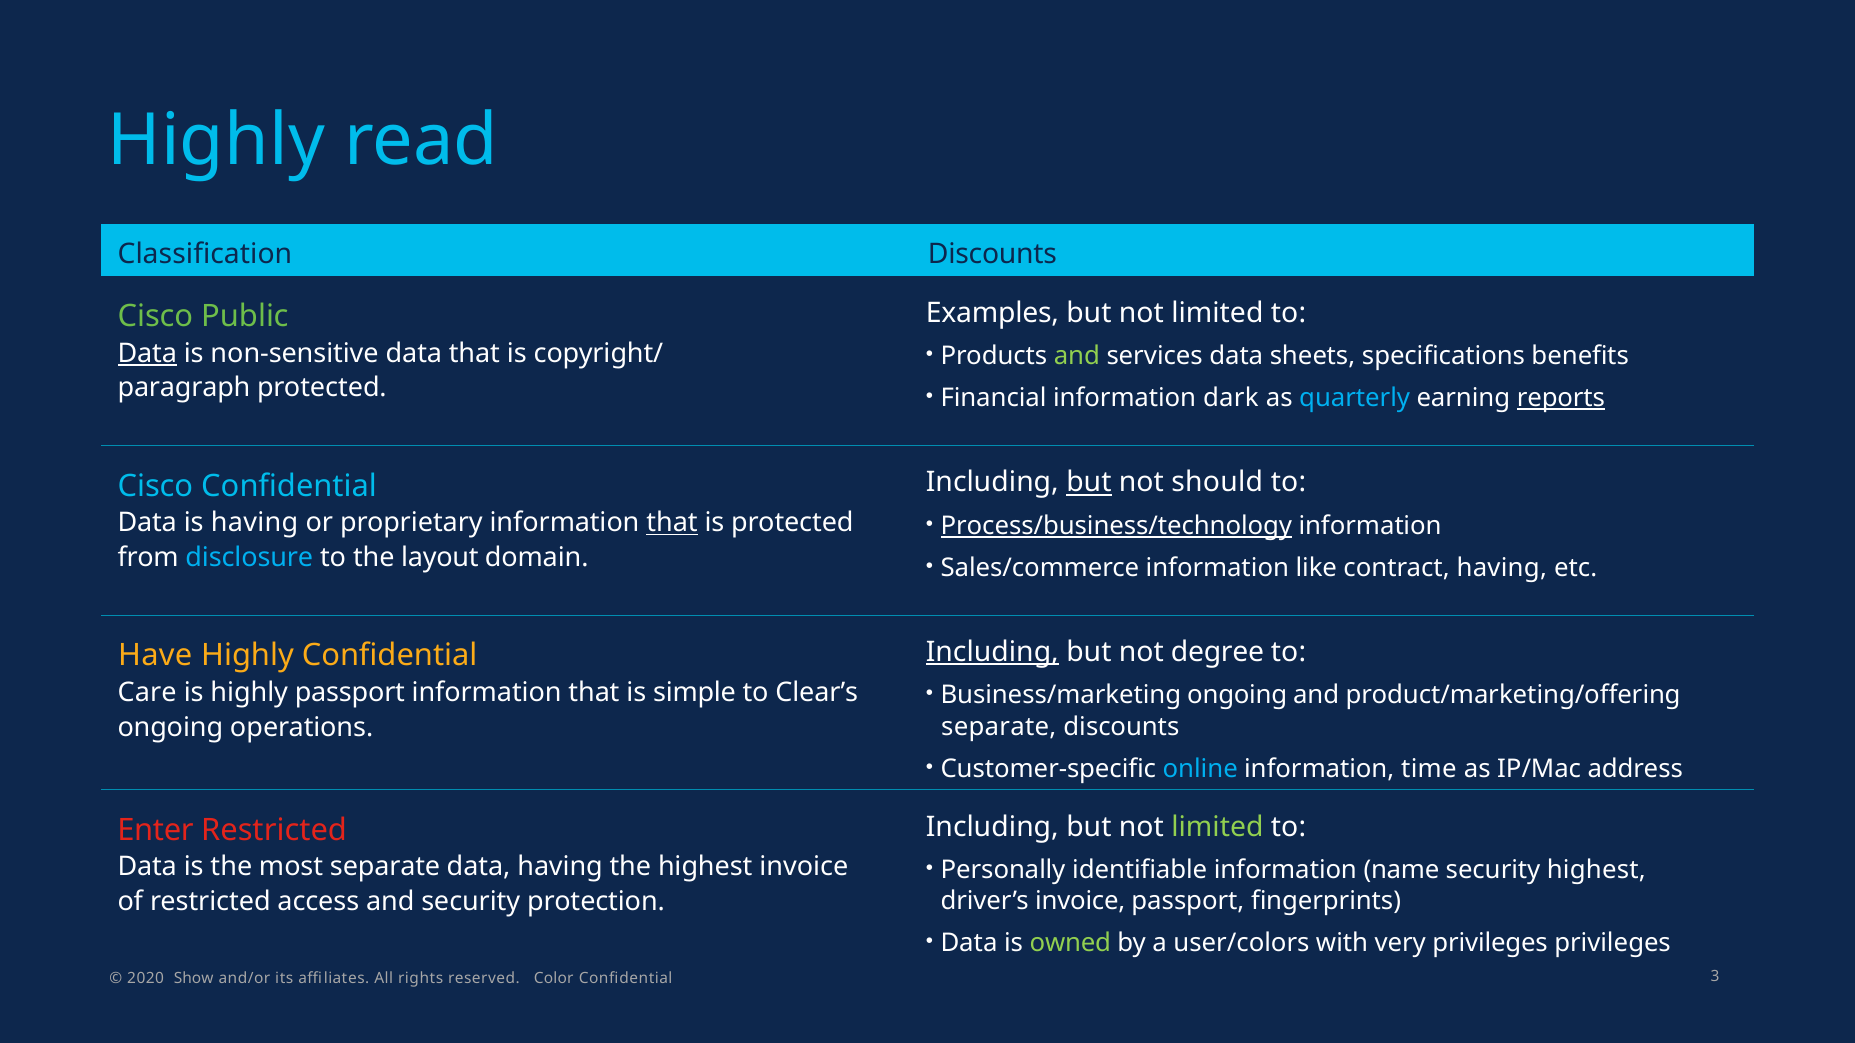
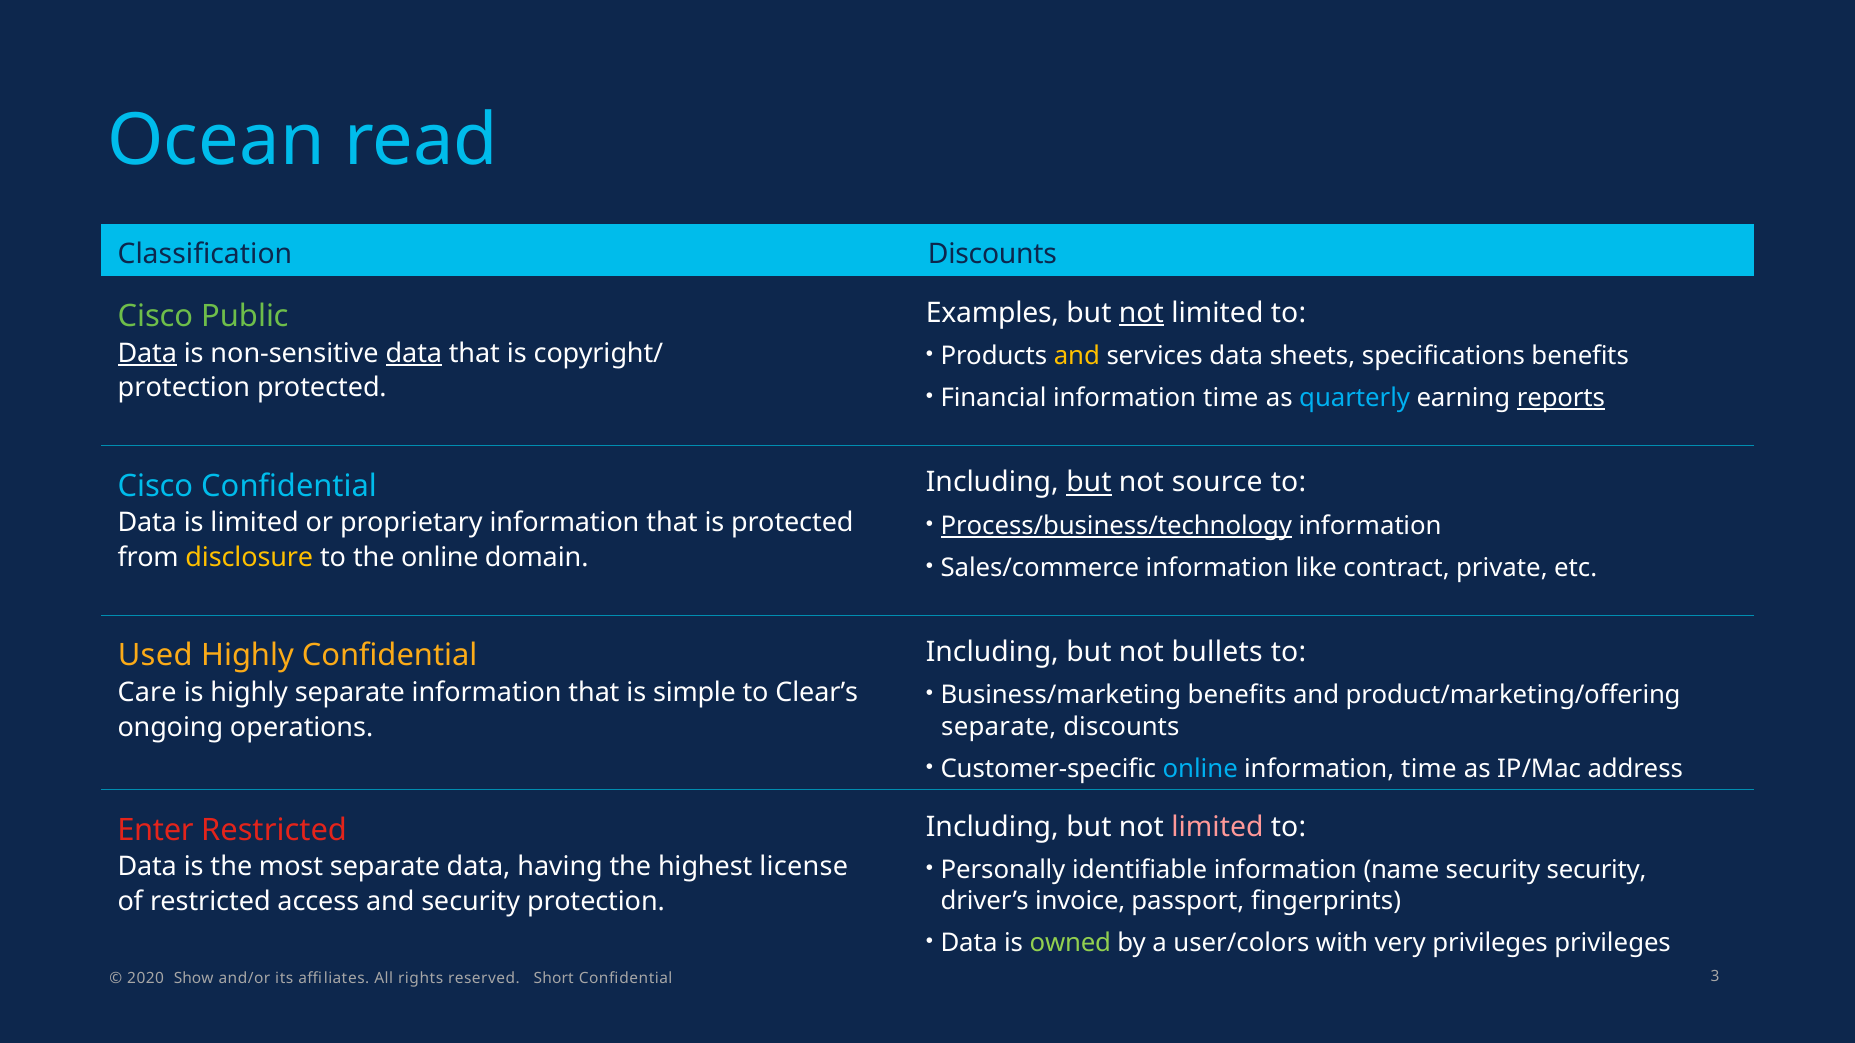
Highly at (216, 140): Highly -> Ocean
not at (1141, 313) underline: none -> present
and at (1077, 356) colour: light green -> yellow
data at (414, 353) underline: none -> present
paragraph at (184, 388): paragraph -> protection
Financial information dark: dark -> time
should: should -> source
is having: having -> limited
that at (672, 523) underline: present -> none
disclosure colour: light blue -> yellow
the layout: layout -> online
contract having: having -> private
Including at (992, 652) underline: present -> none
degree: degree -> bullets
Have: Have -> Used
Business/marketing ongoing: ongoing -> benefits
highly passport: passport -> separate
limited at (1217, 827) colour: light green -> pink
security highest: highest -> security
highest invoice: invoice -> license
Color: Color -> Short
